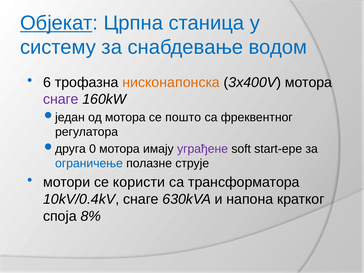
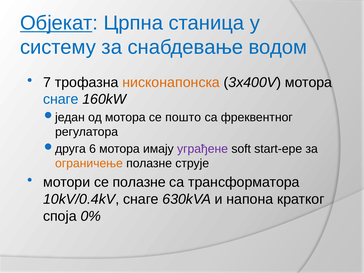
6: 6 -> 7
снаге at (61, 99) colour: purple -> blue
0: 0 -> 6
ограничење colour: blue -> orange
се користи: користи -> полазне
8%: 8% -> 0%
